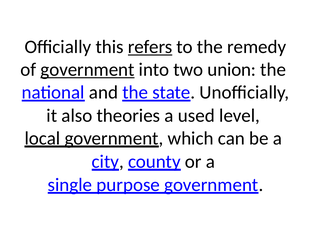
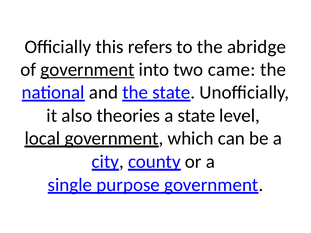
refers underline: present -> none
remedy: remedy -> abridge
union: union -> came
a used: used -> state
